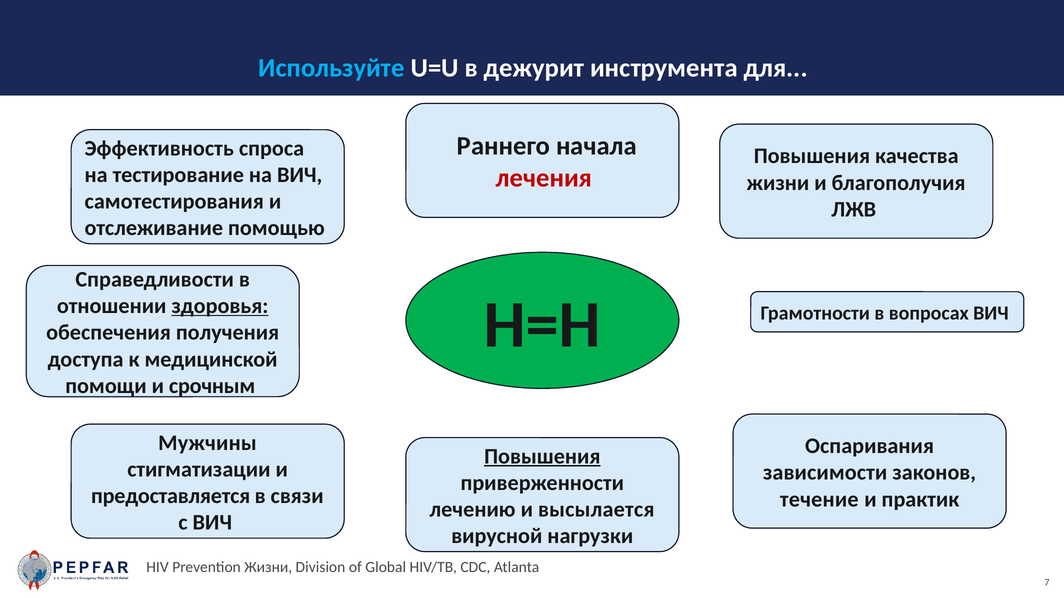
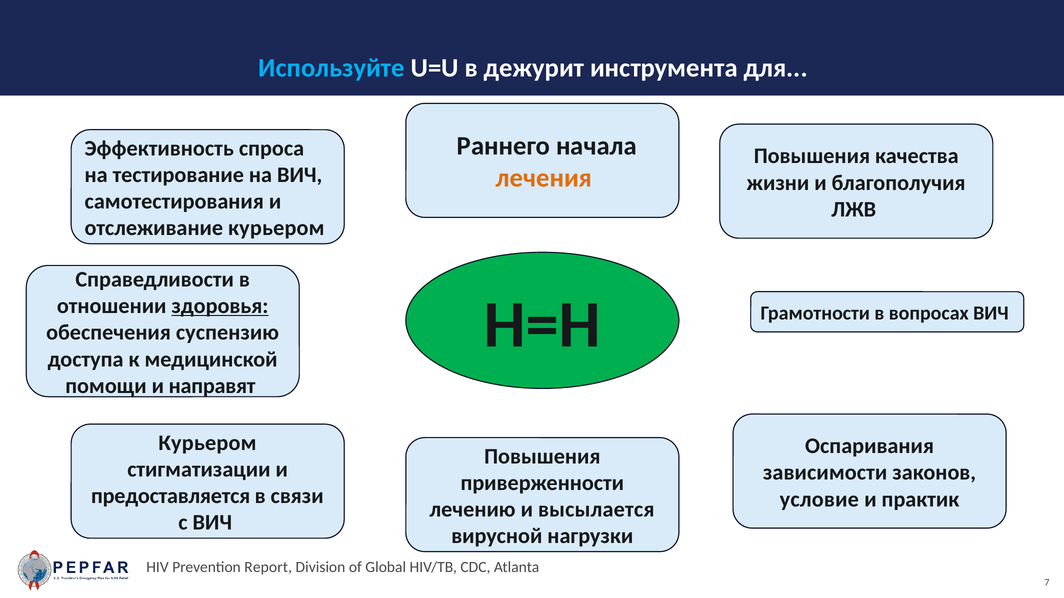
лечения colour: red -> orange
отслеживание помощью: помощью -> курьером
получения: получения -> суспензию
срочным: срочным -> направят
Мужчины at (207, 443): Мужчины -> Курьером
Повышения at (542, 457) underline: present -> none
течение: течение -> условие
Prevention Жизни: Жизни -> Report
